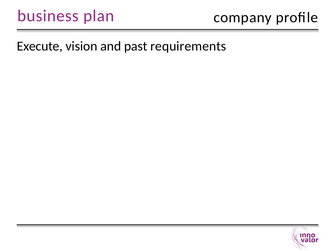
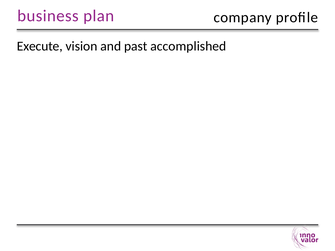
requirements: requirements -> accomplished
